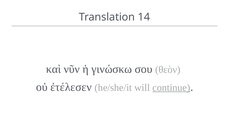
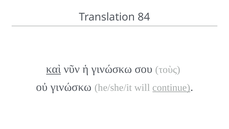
14: 14 -> 84
καὶ underline: none -> present
θεὸν: θεὸν -> τοὺς
οὐ ἐτέλεσεν: ἐτέλεσεν -> γινώσκω
